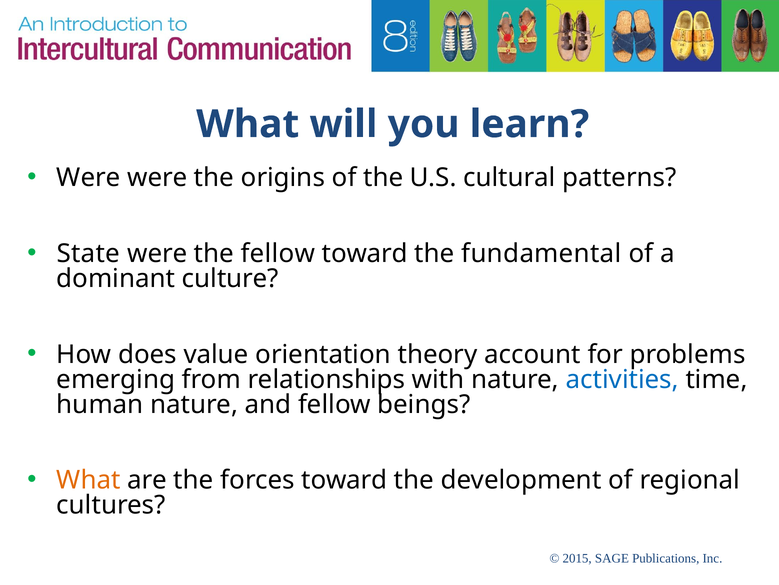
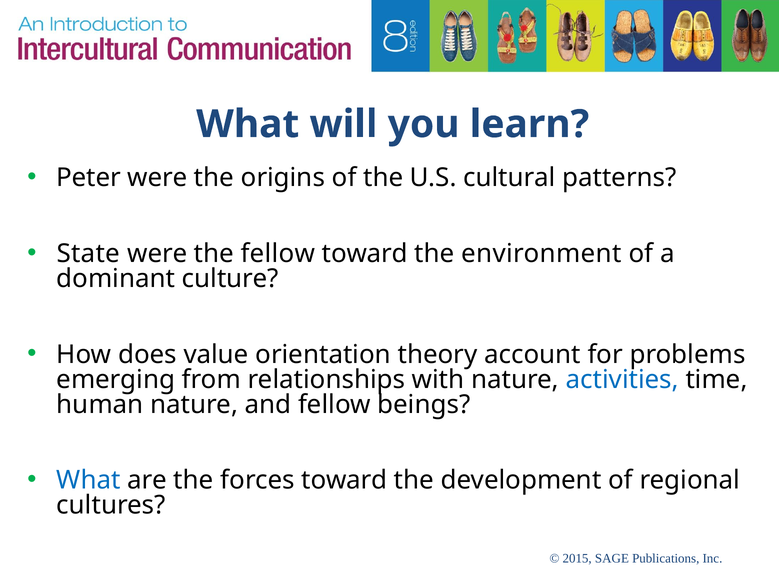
Were at (89, 178): Were -> Peter
fundamental: fundamental -> environment
What at (89, 480) colour: orange -> blue
